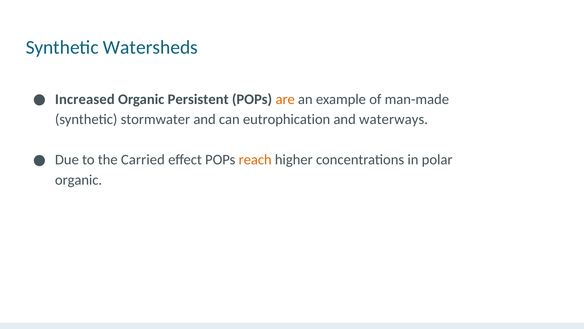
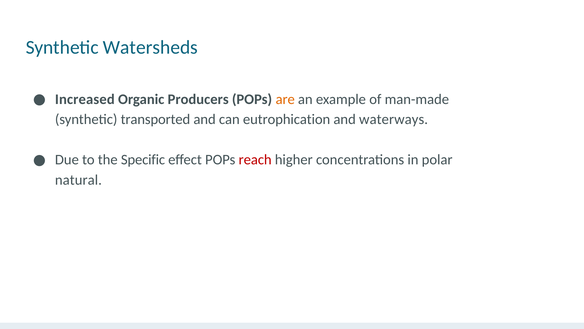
Persistent: Persistent -> Producers
stormwater: stormwater -> transported
Carried: Carried -> Specific
reach colour: orange -> red
organic at (79, 180): organic -> natural
